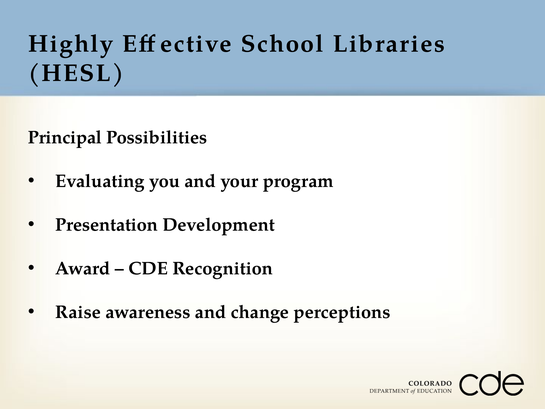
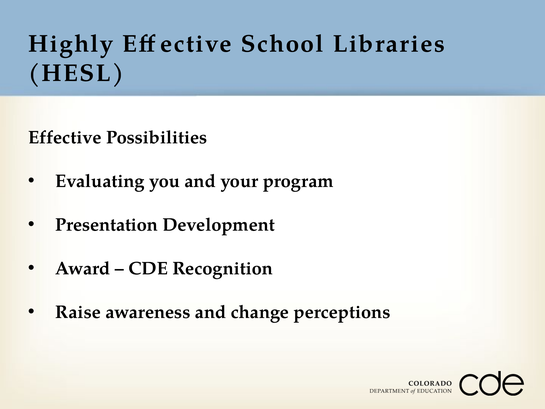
Principal at (65, 137): Principal -> Effective
